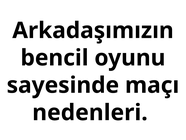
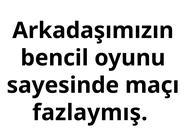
nedenleri: nedenleri -> fazlaymış
